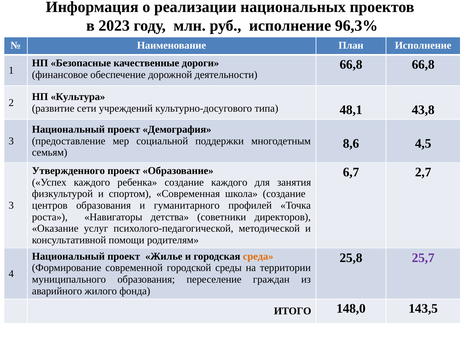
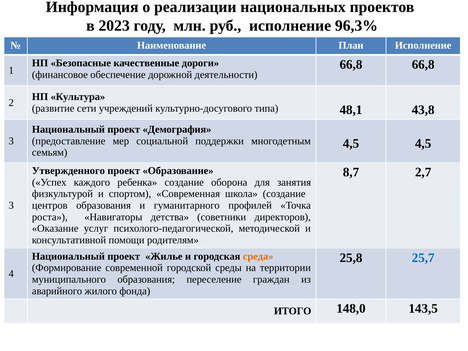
8,6 at (351, 143): 8,6 -> 4,5
6,7: 6,7 -> 8,7
создание каждого: каждого -> оборона
25,7 colour: purple -> blue
